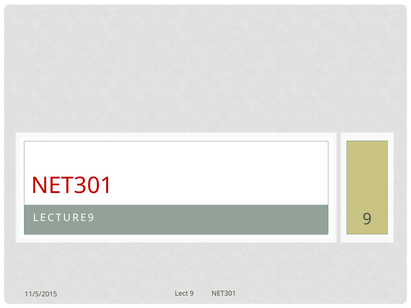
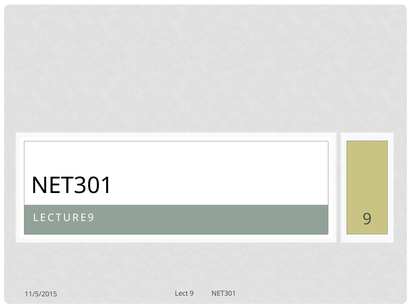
NET301 at (72, 186) colour: red -> black
